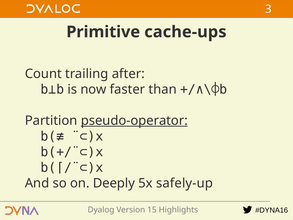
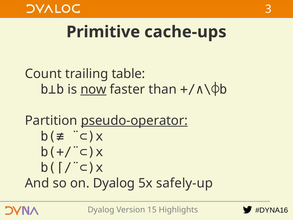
after: after -> table
now underline: none -> present
on Deeply: Deeply -> Dyalog
